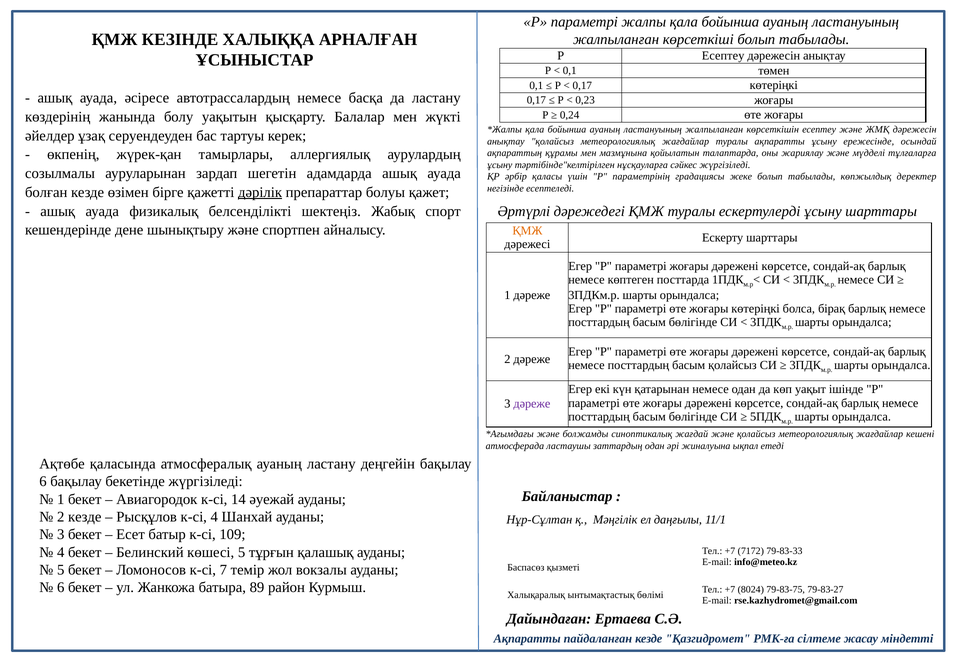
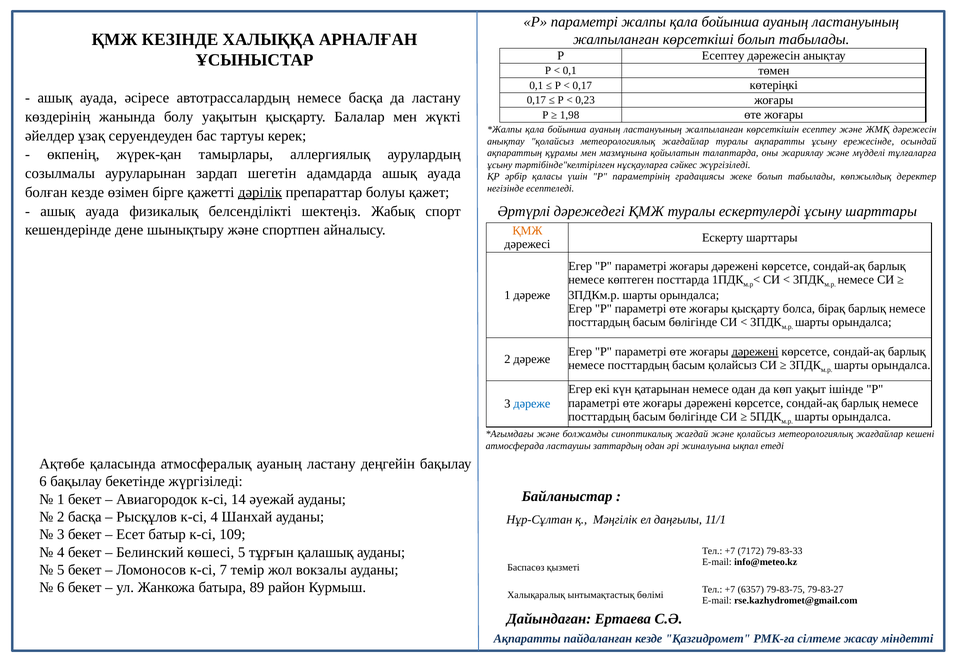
0,24: 0,24 -> 1,98
жоғары көтеріңкі: көтеріңкі -> қысқарту
дәрежені at (755, 352) underline: none -> present
дәреже at (532, 404) colour: purple -> blue
2 кезде: кезде -> басқа
8024: 8024 -> 6357
